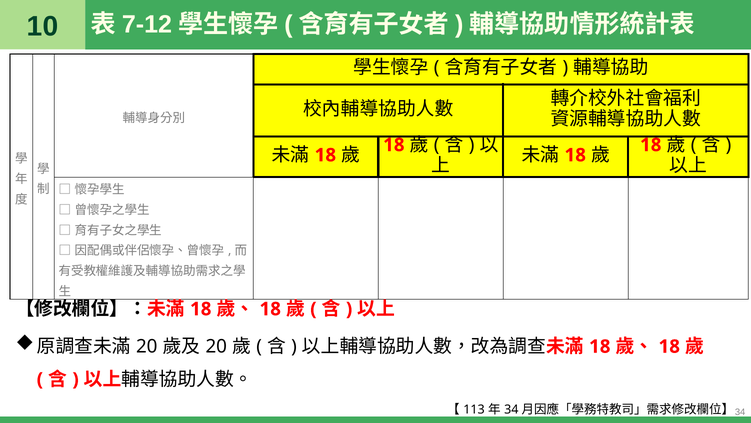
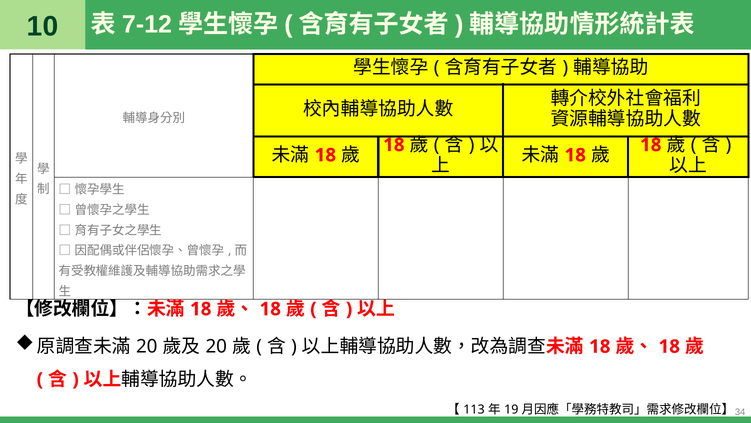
34 at (511, 409): 34 -> 19
